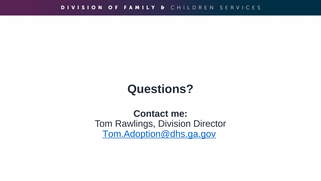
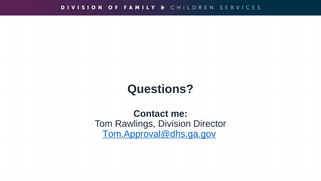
Tom.Adoption@dhs.ga.gov: Tom.Adoption@dhs.ga.gov -> Tom.Approval@dhs.ga.gov
